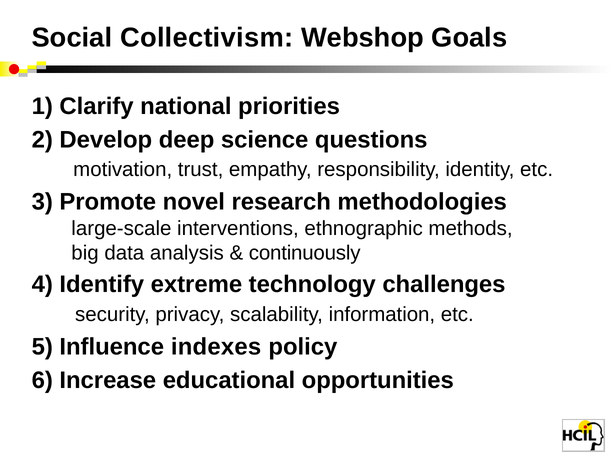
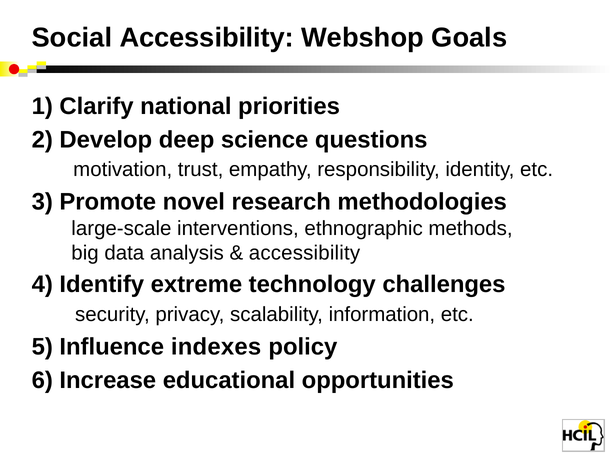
Social Collectivism: Collectivism -> Accessibility
continuously at (305, 253): continuously -> accessibility
